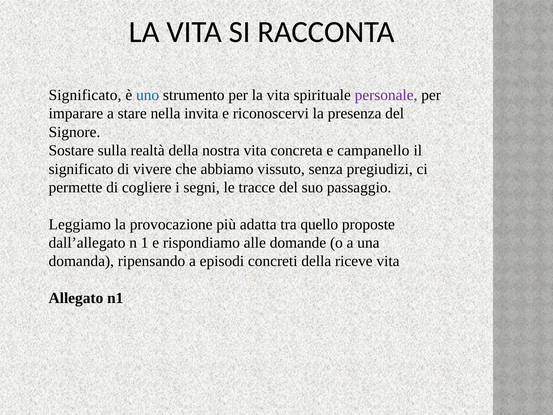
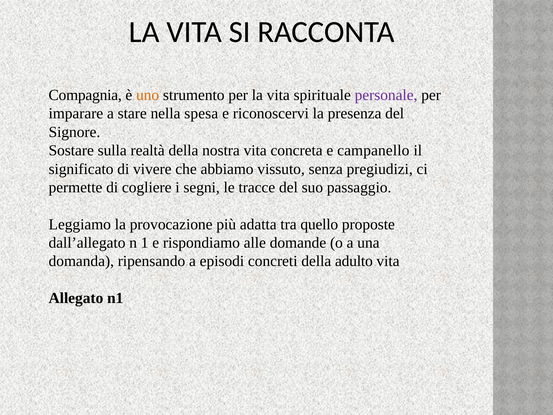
Significato at (85, 95): Significato -> Compagnia
uno colour: blue -> orange
invita: invita -> spesa
riceve: riceve -> adulto
